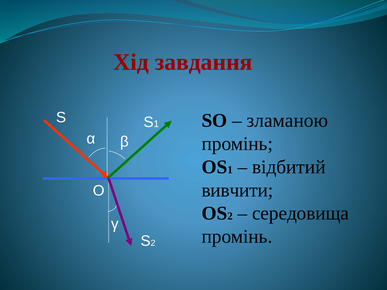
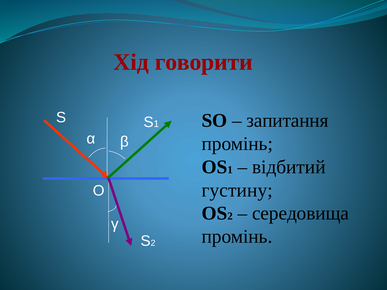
завдання: завдання -> говорити
зламаною: зламаною -> запитання
вивчити: вивчити -> густину
